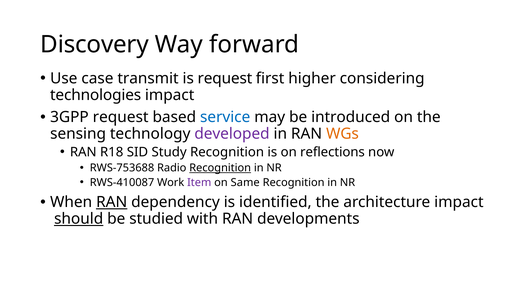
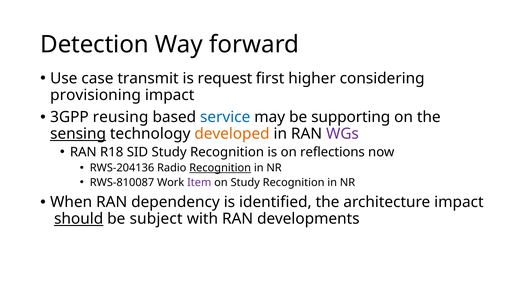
Discovery: Discovery -> Detection
technologies: technologies -> provisioning
3GPP request: request -> reusing
introduced: introduced -> supporting
sensing underline: none -> present
developed colour: purple -> orange
WGs colour: orange -> purple
RWS-753688: RWS-753688 -> RWS-204136
RWS-410087: RWS-410087 -> RWS-810087
on Same: Same -> Study
RAN at (112, 202) underline: present -> none
studied: studied -> subject
